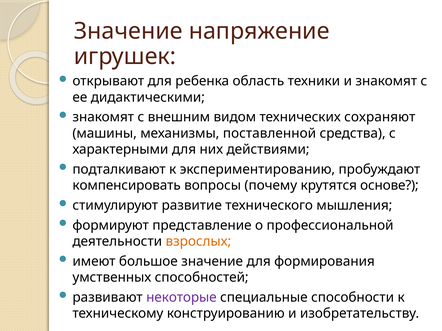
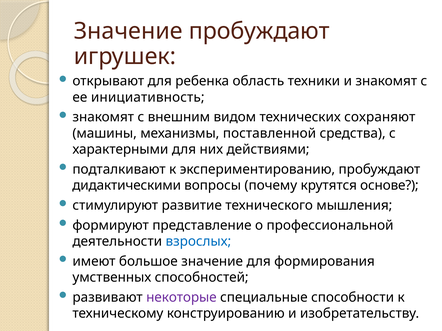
Значение напряжение: напряжение -> пробуждают
дидактическими: дидактическими -> инициативность
компенсировать: компенсировать -> дидактическими
взрослых colour: orange -> blue
